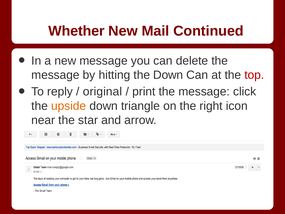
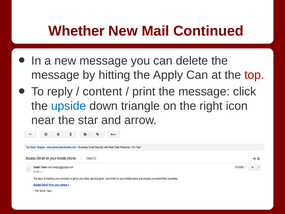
the Down: Down -> Apply
original: original -> content
upside colour: orange -> blue
